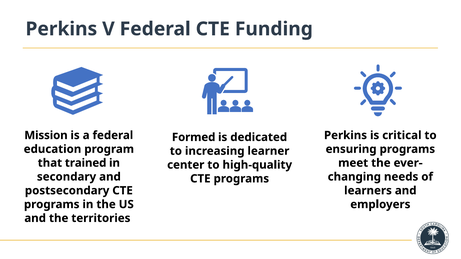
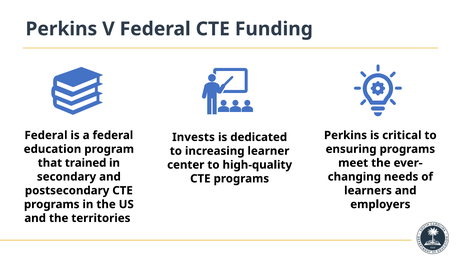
Mission at (46, 135): Mission -> Federal
Formed: Formed -> Invests
